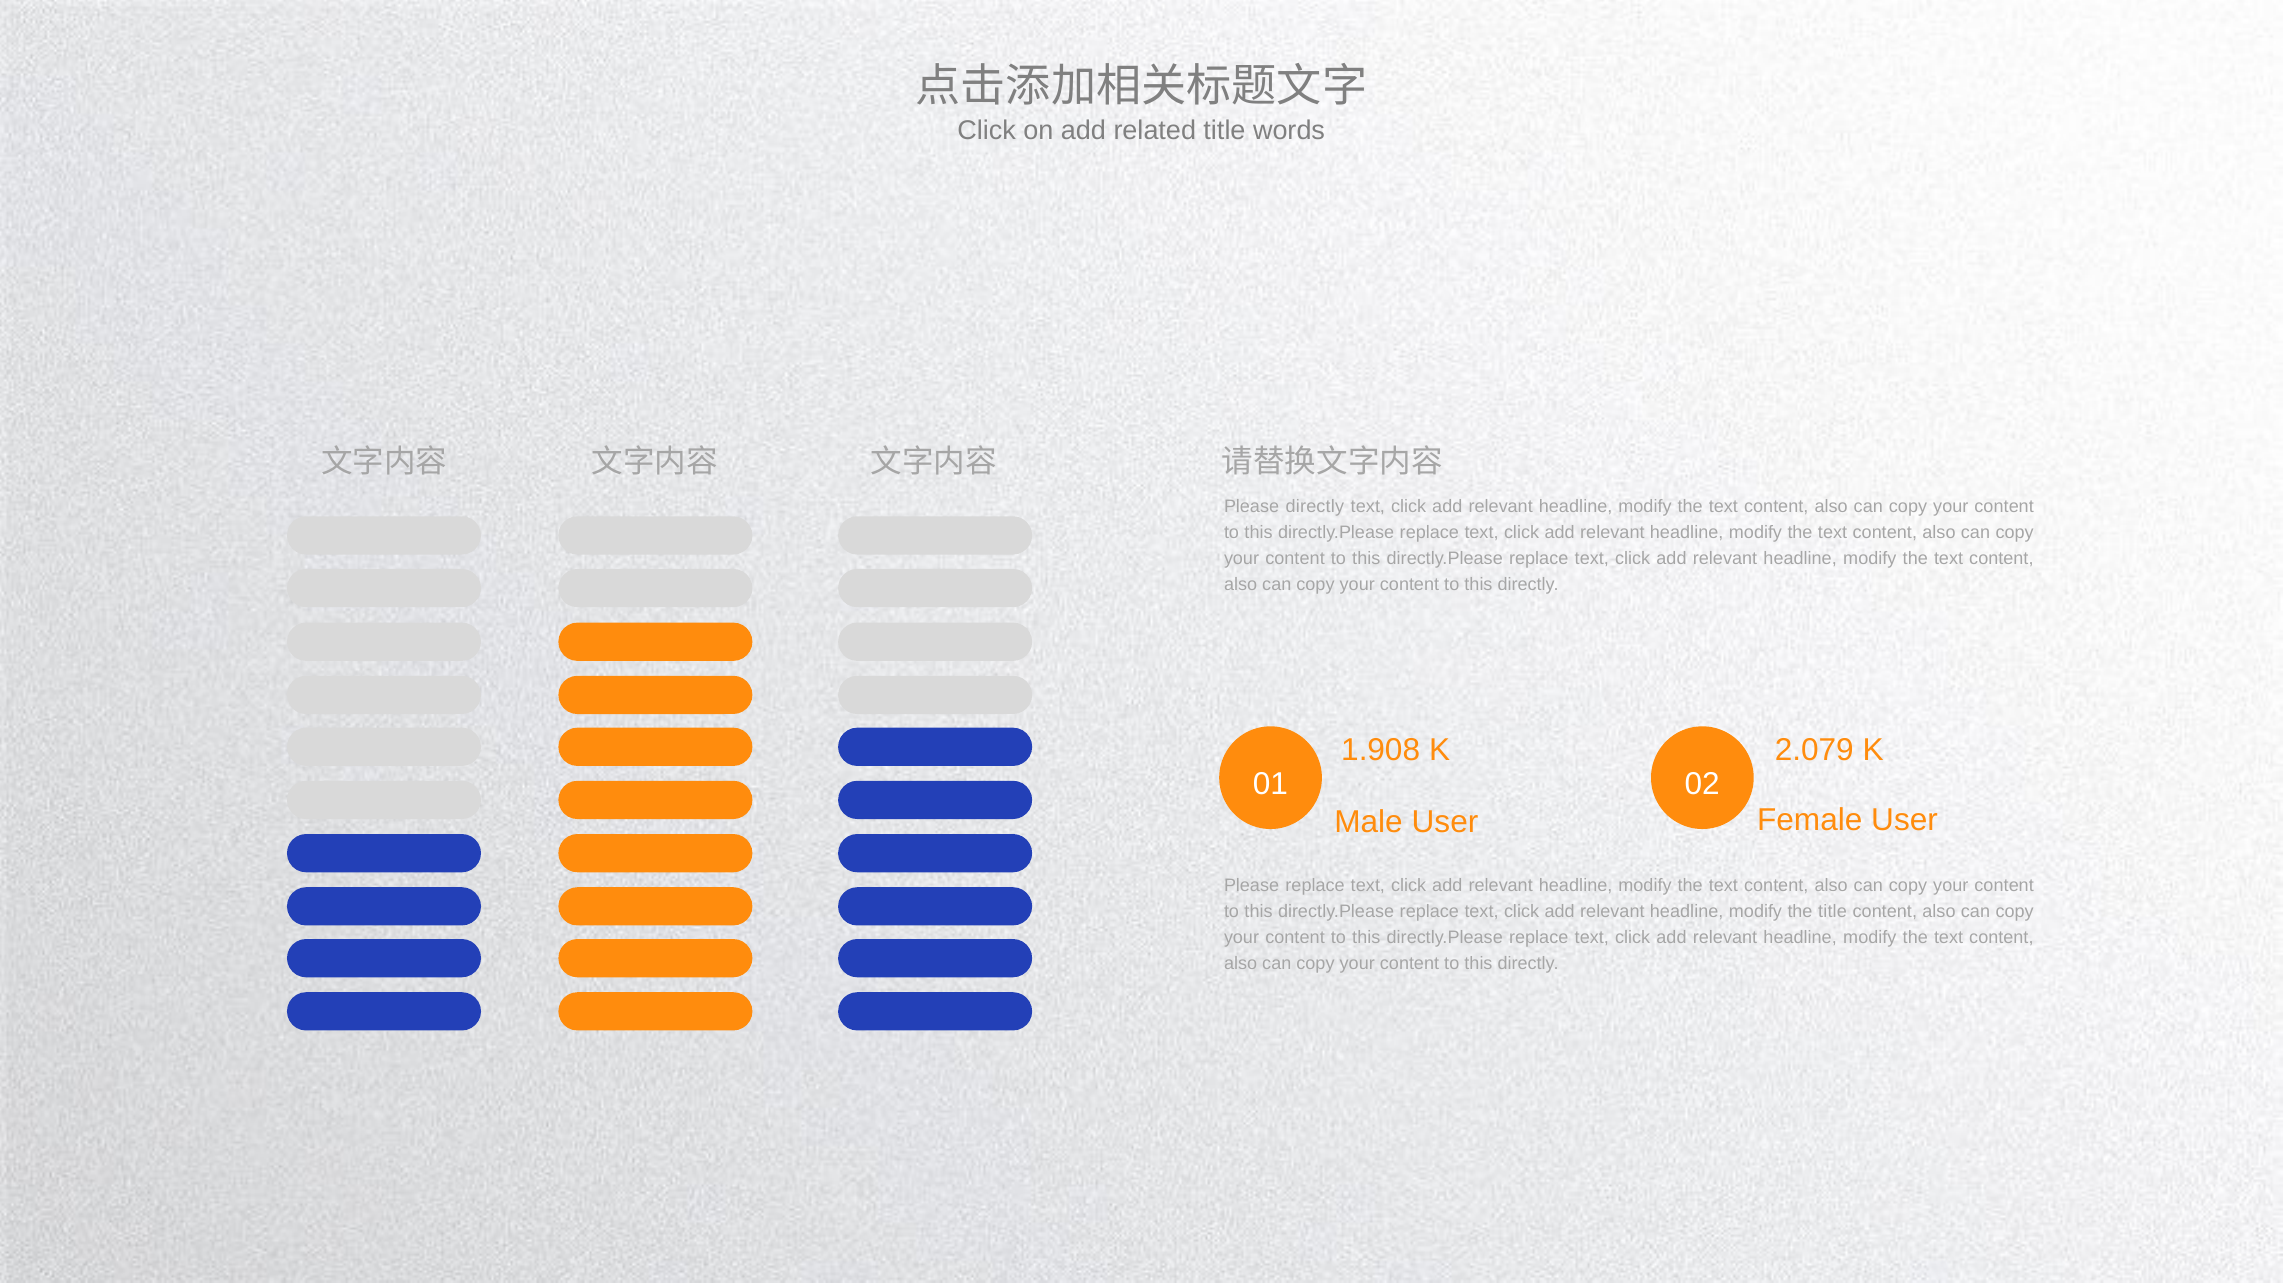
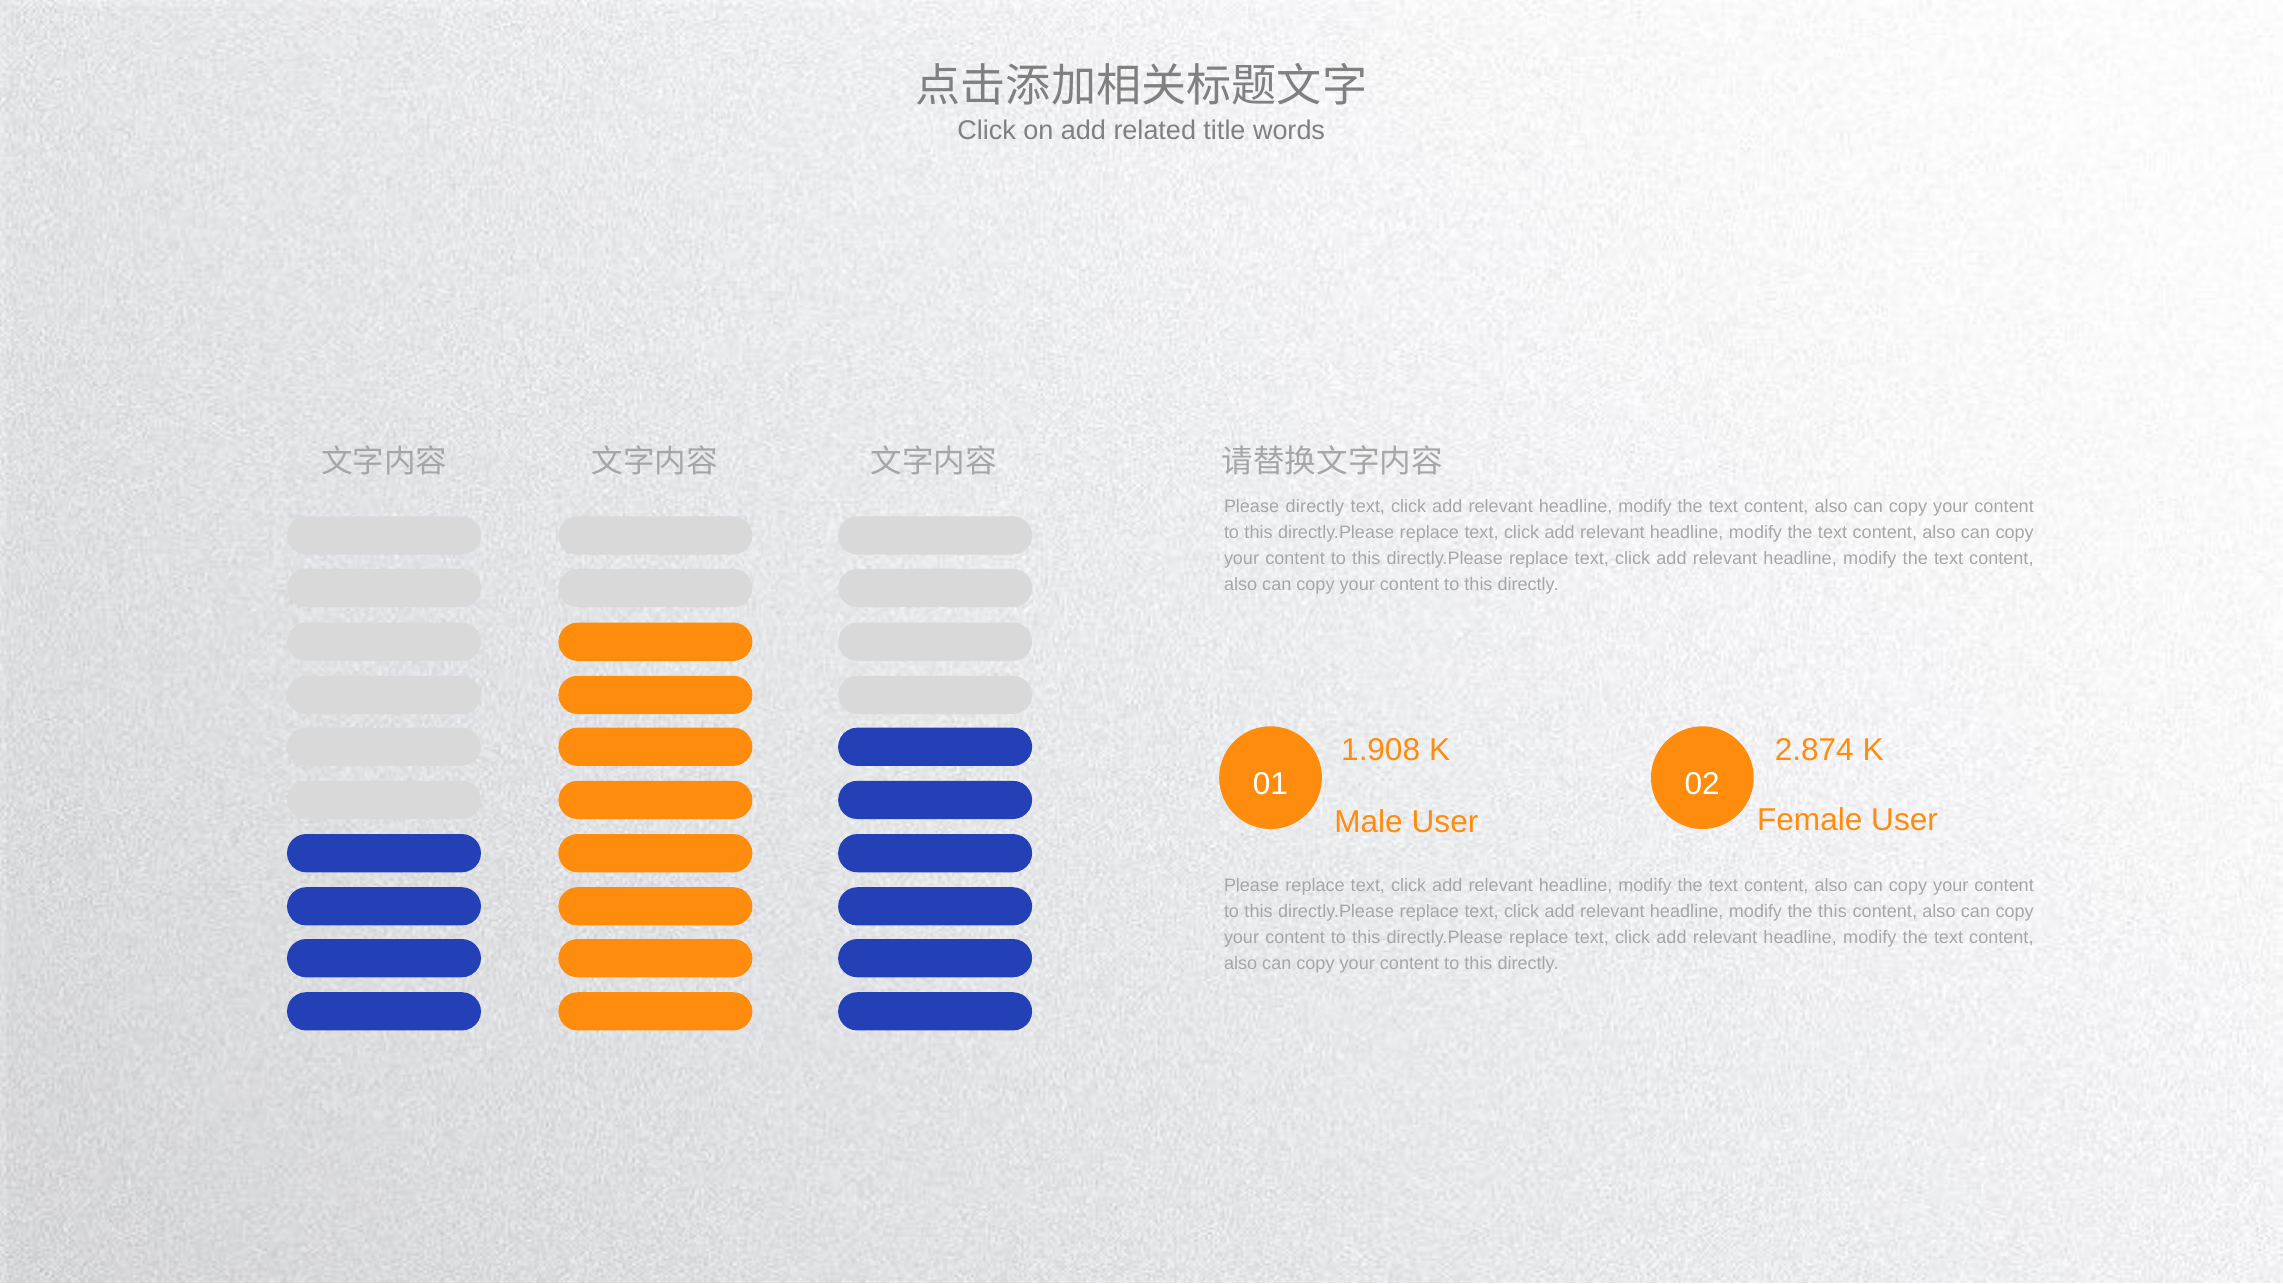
2.079: 2.079 -> 2.874
the title: title -> this
